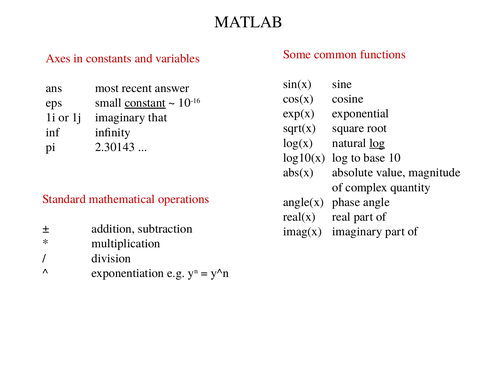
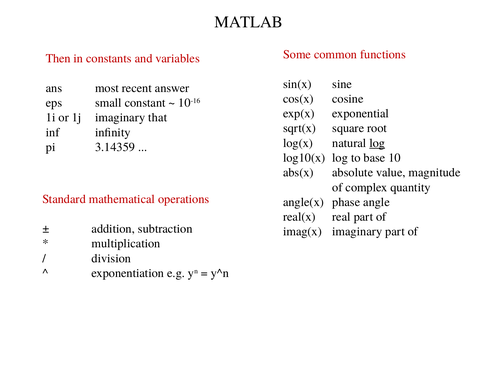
Axes: Axes -> Then
constant underline: present -> none
2.30143: 2.30143 -> 3.14359
